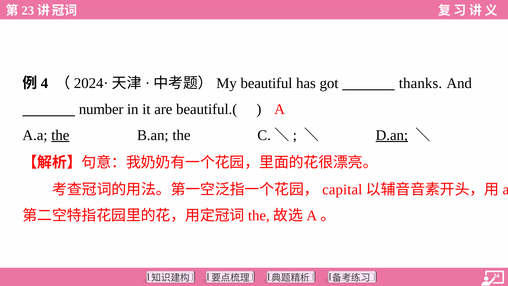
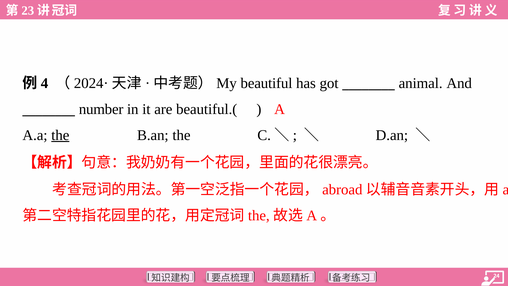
thanks: thanks -> animal
D.an underline: present -> none
capital: capital -> abroad
